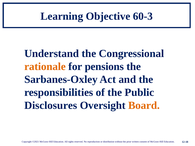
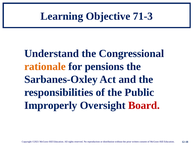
60-3: 60-3 -> 71-3
Disclosures: Disclosures -> Improperly
Board colour: orange -> red
